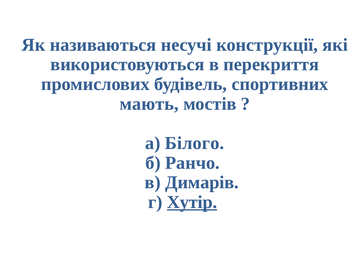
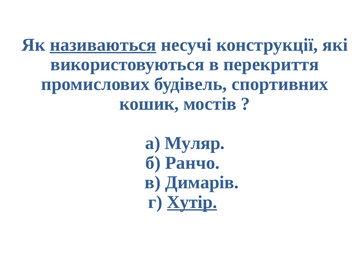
називаються underline: none -> present
мають: мають -> кошик
Білого: Білого -> Муляр
